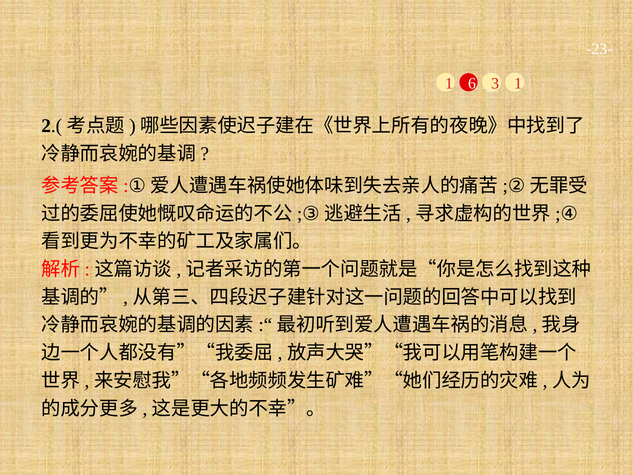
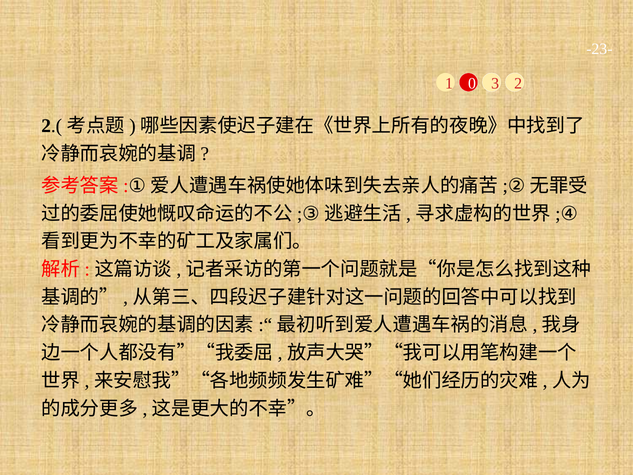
6: 6 -> 0
3 1: 1 -> 2
